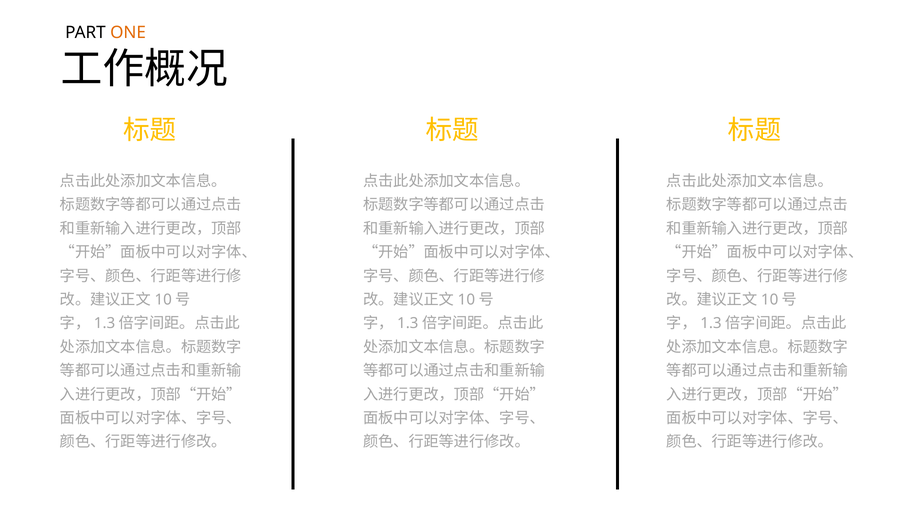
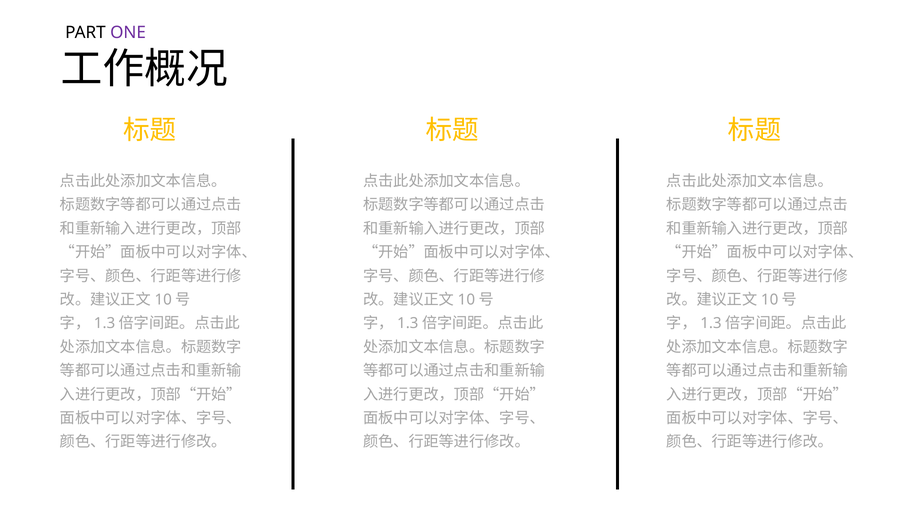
ONE colour: orange -> purple
